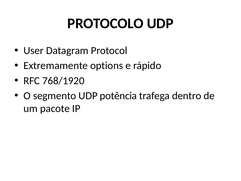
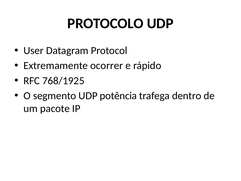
options: options -> ocorrer
768/1920: 768/1920 -> 768/1925
